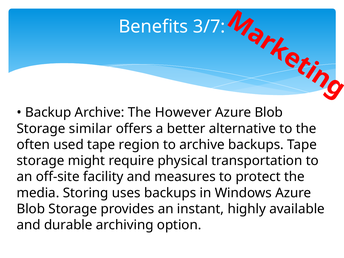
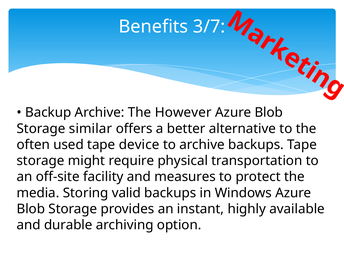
region: region -> device
uses: uses -> valid
